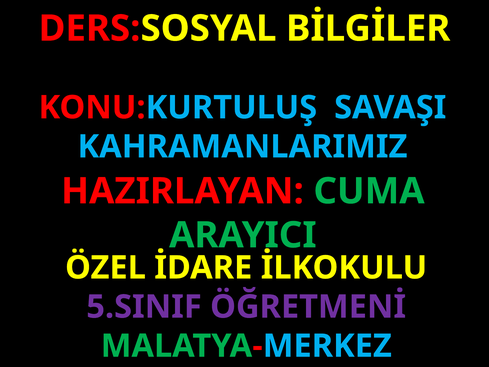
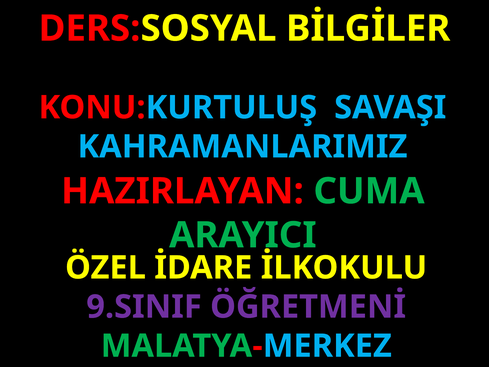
5.SINIF: 5.SINIF -> 9.SINIF
